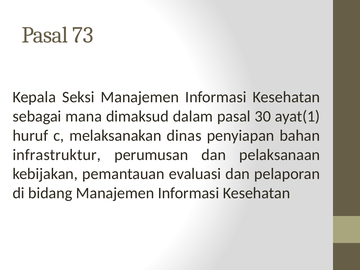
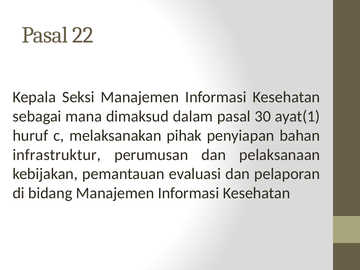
73: 73 -> 22
dinas: dinas -> pihak
